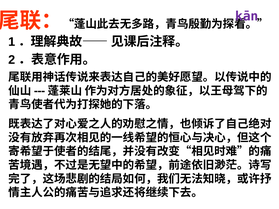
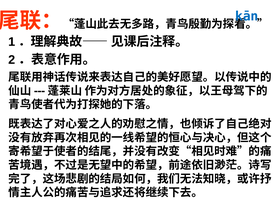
kān colour: purple -> blue
